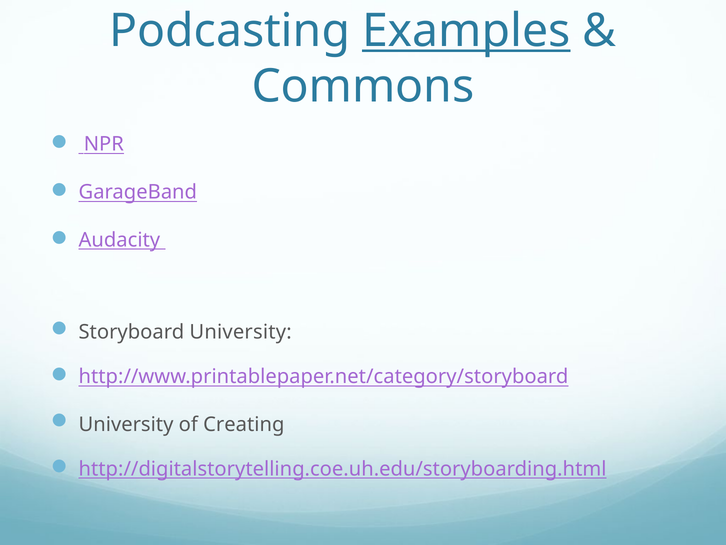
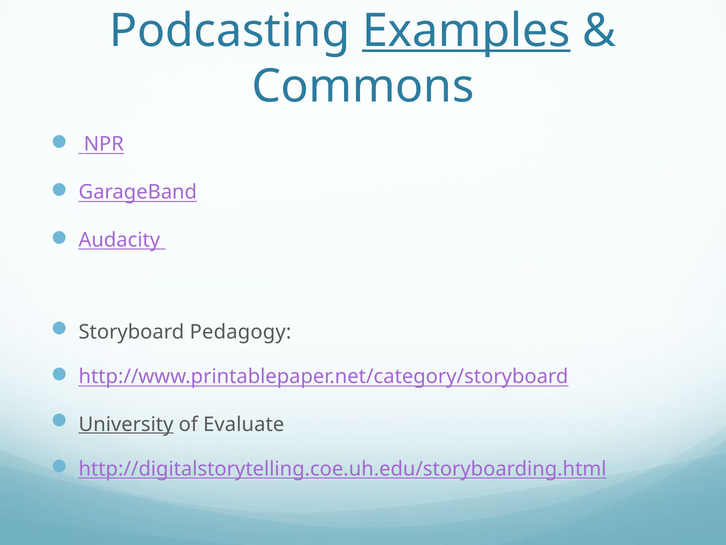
Storyboard University: University -> Pedagogy
University at (126, 424) underline: none -> present
Creating: Creating -> Evaluate
